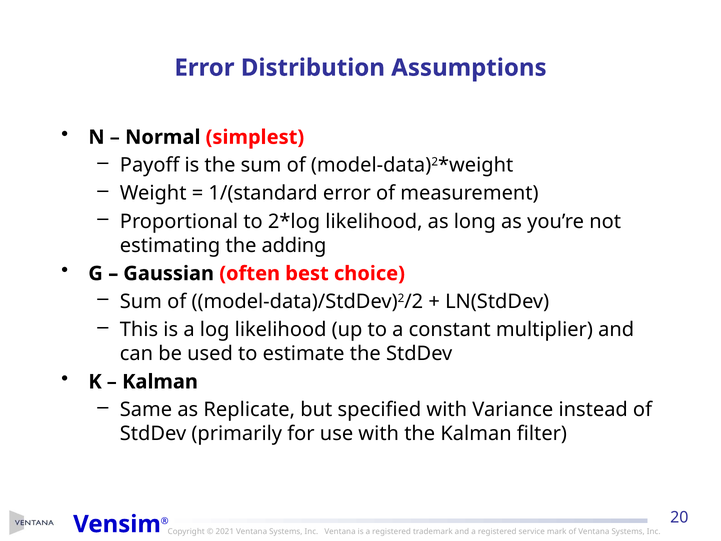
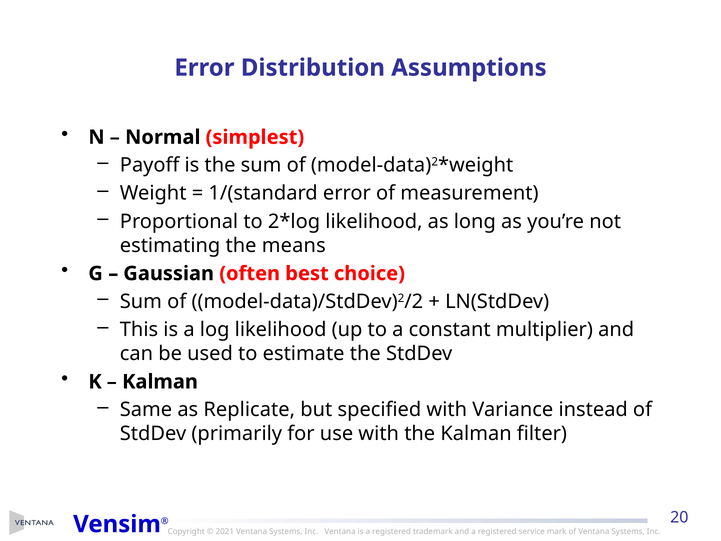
adding: adding -> means
